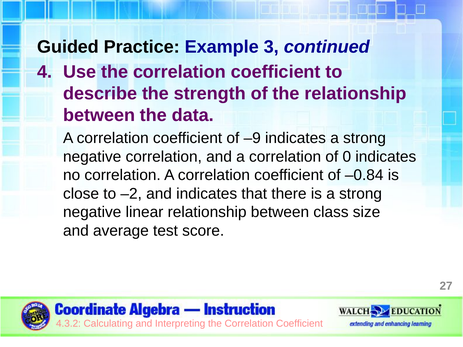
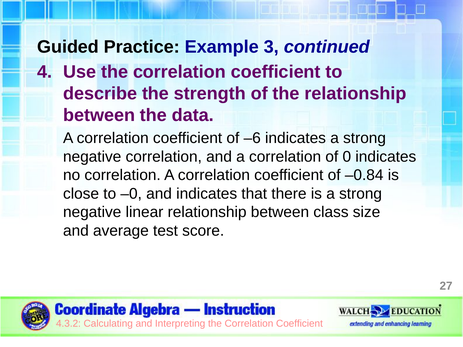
–9: –9 -> –6
–2: –2 -> –0
